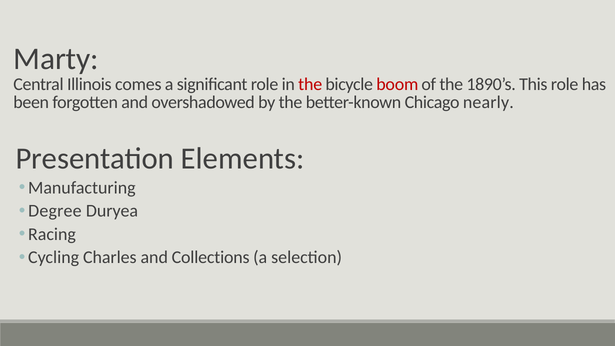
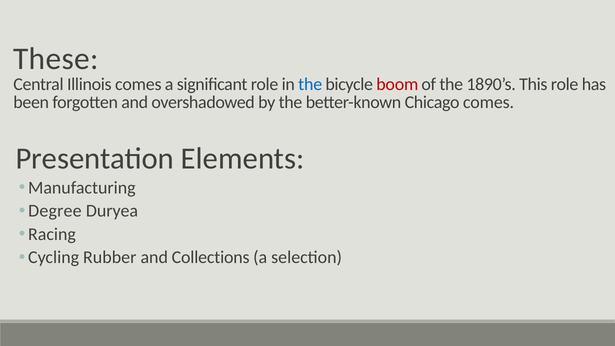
Marty: Marty -> These
the at (310, 84) colour: red -> blue
Chicago nearly: nearly -> comes
Charles: Charles -> Rubber
